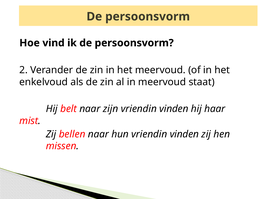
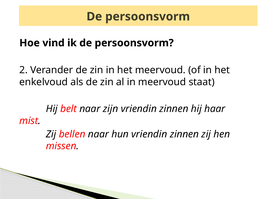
zijn vriendin vinden: vinden -> zinnen
hun vriendin vinden: vinden -> zinnen
